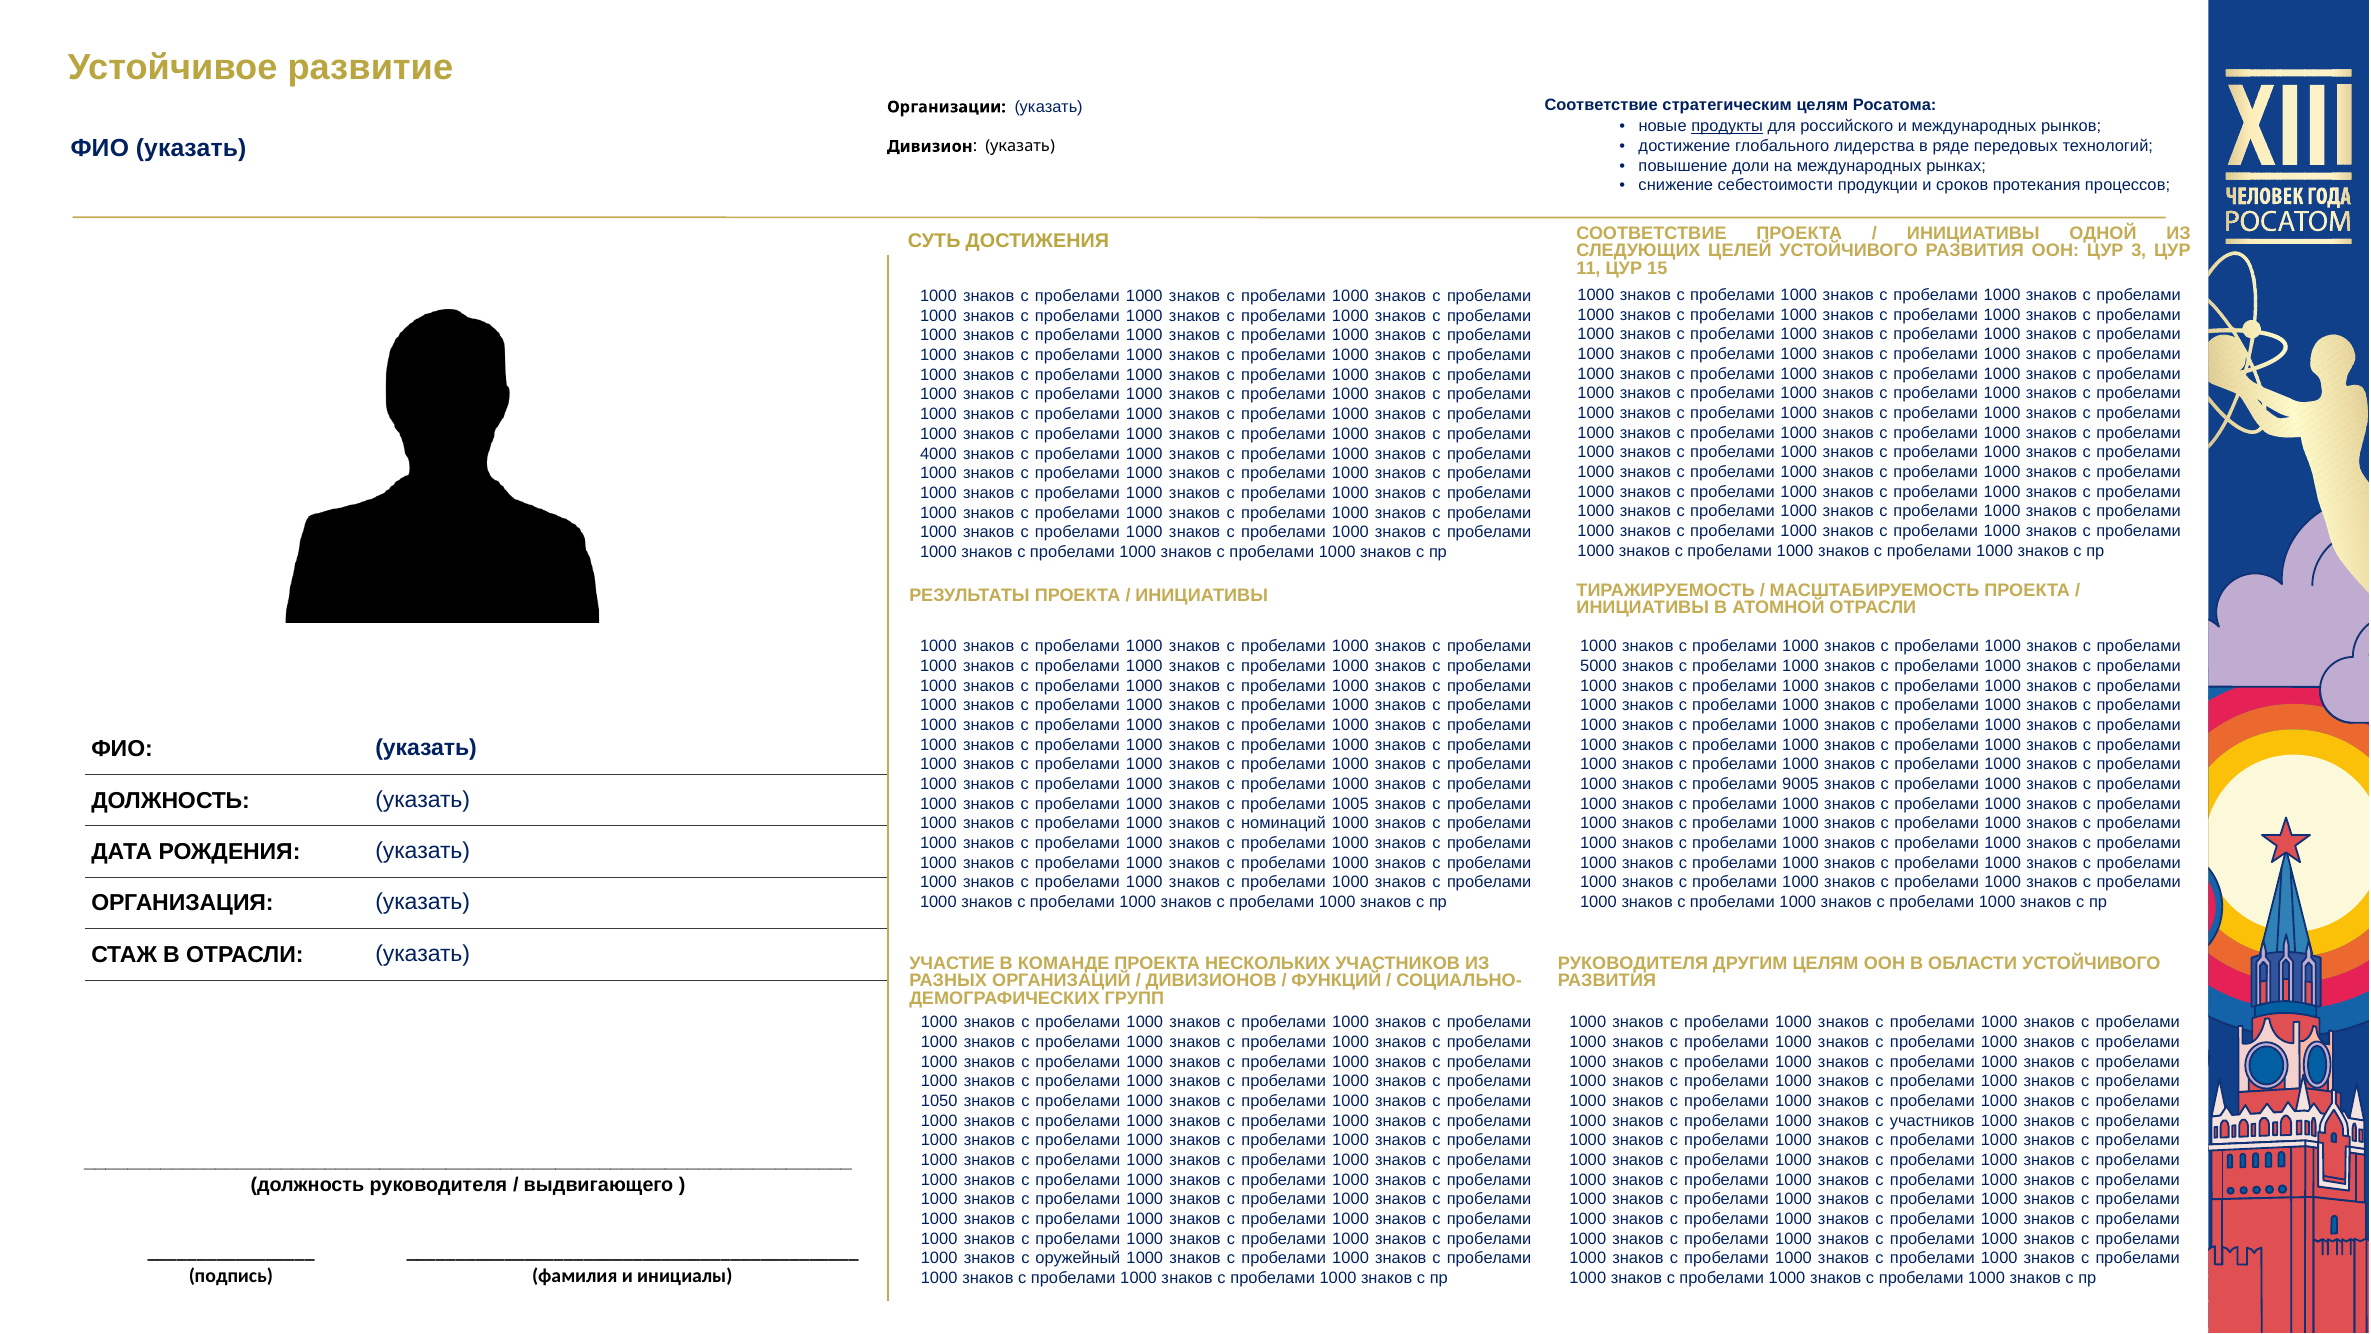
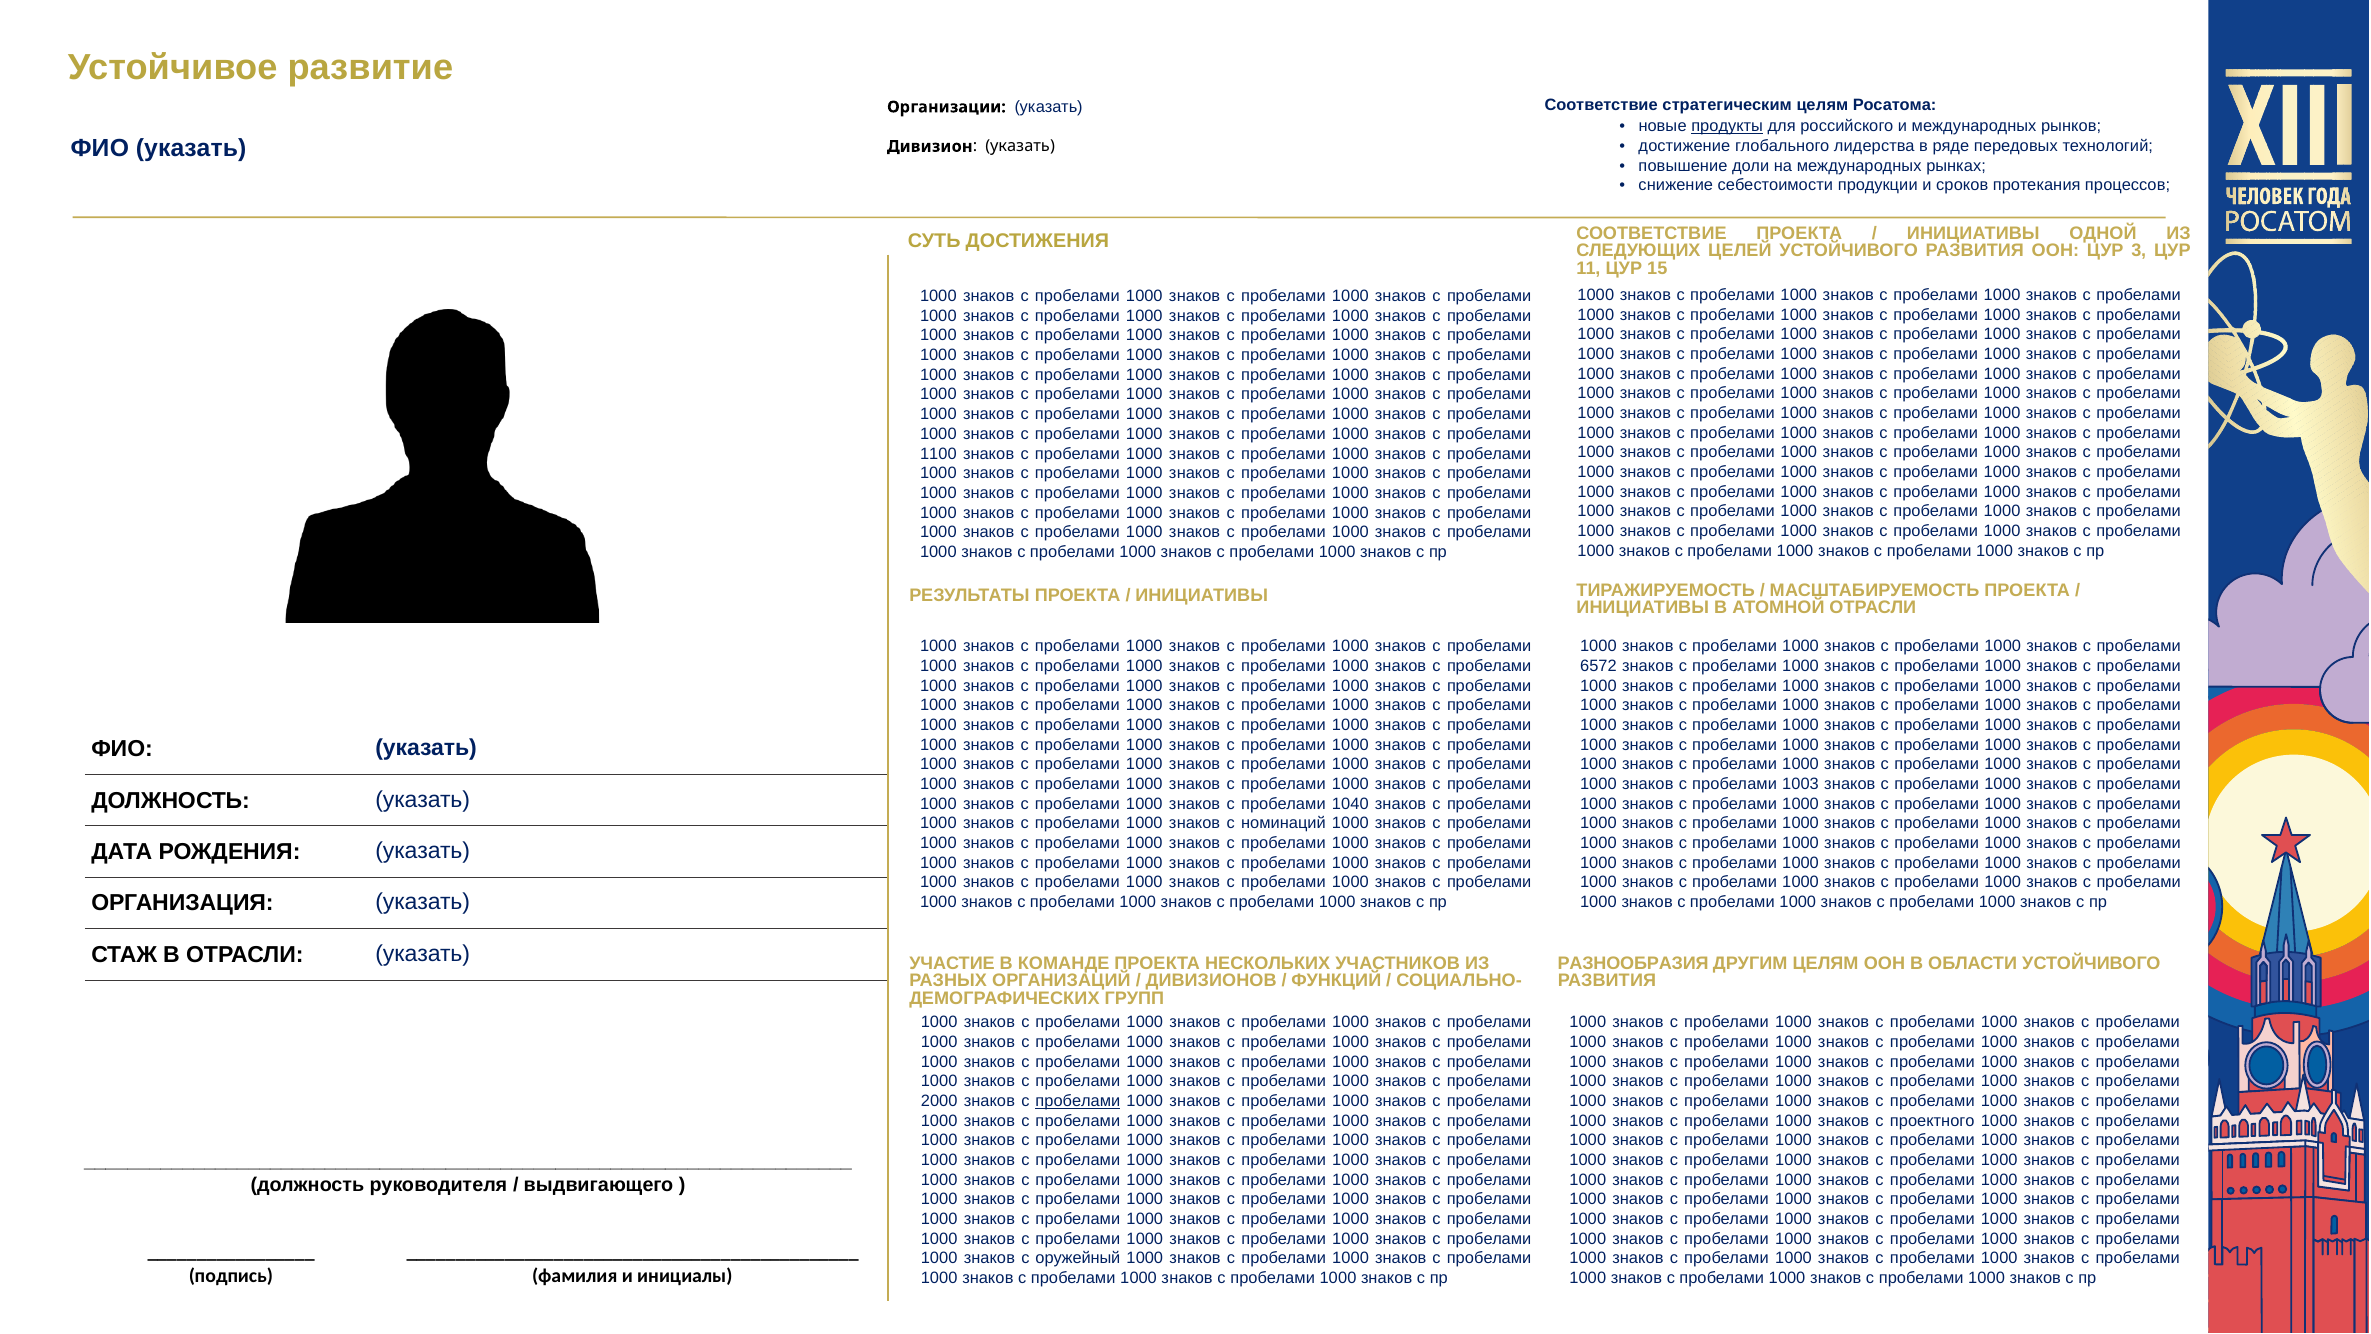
4000: 4000 -> 1100
5000: 5000 -> 6572
9005: 9005 -> 1003
1005: 1005 -> 1040
РУКОВОДИТЕЛЯ at (1633, 963): РУКОВОДИТЕЛЯ -> РАЗНООБРАЗИЯ
1050: 1050 -> 2000
пробелами at (1078, 1101) underline: none -> present
с участников: участников -> проектного
